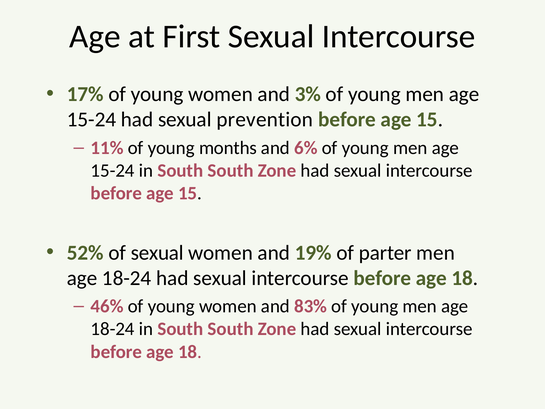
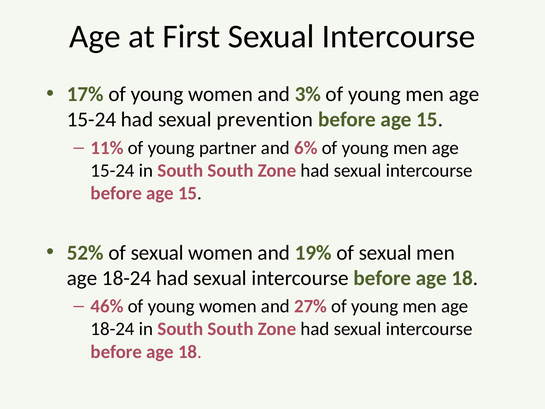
months: months -> partner
19% of parter: parter -> sexual
83%: 83% -> 27%
